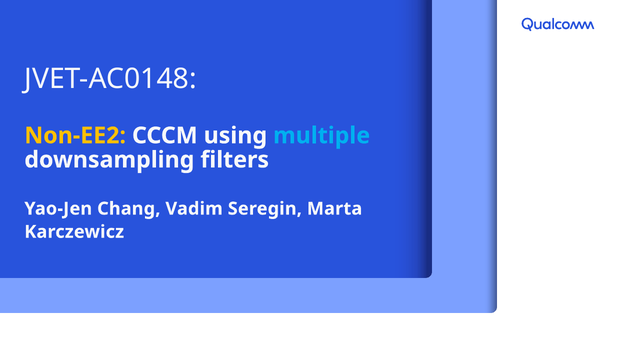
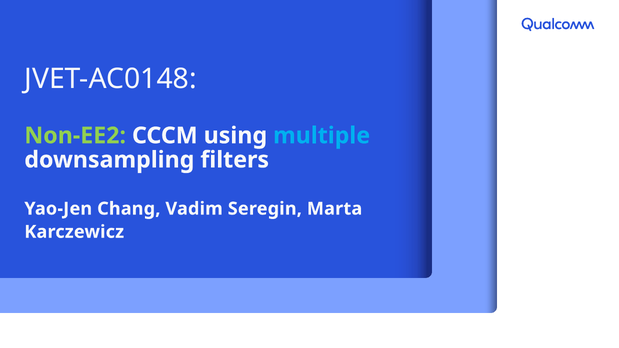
Non-EE2 colour: yellow -> light green
